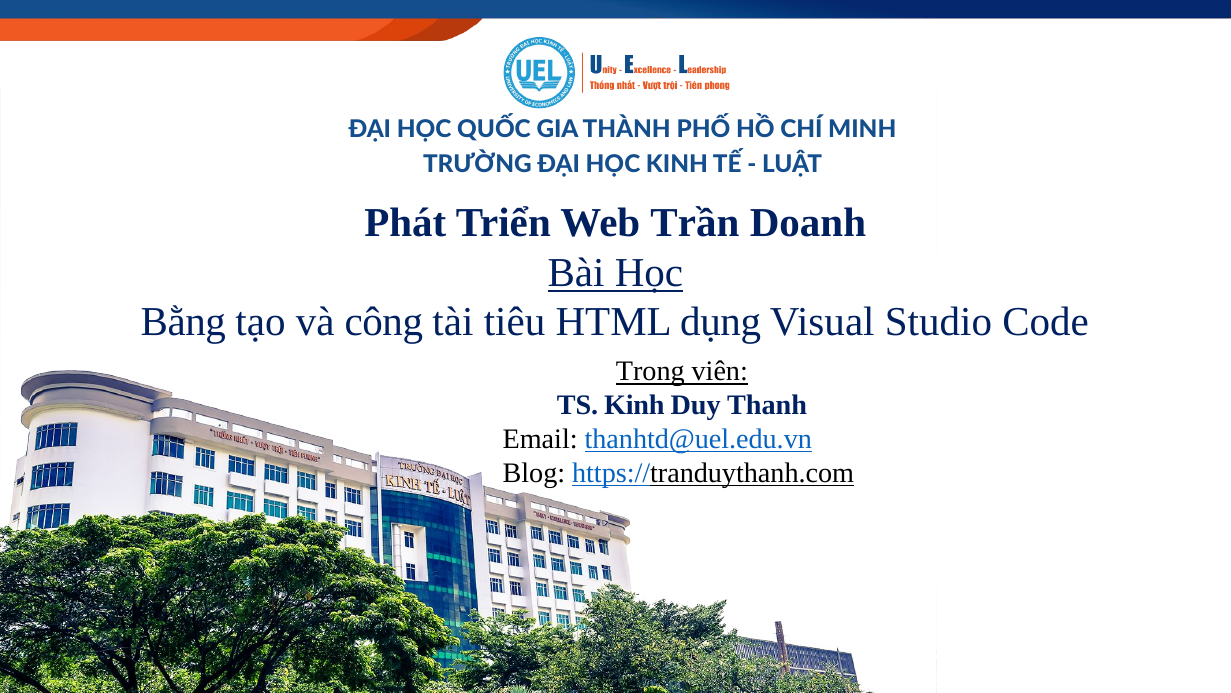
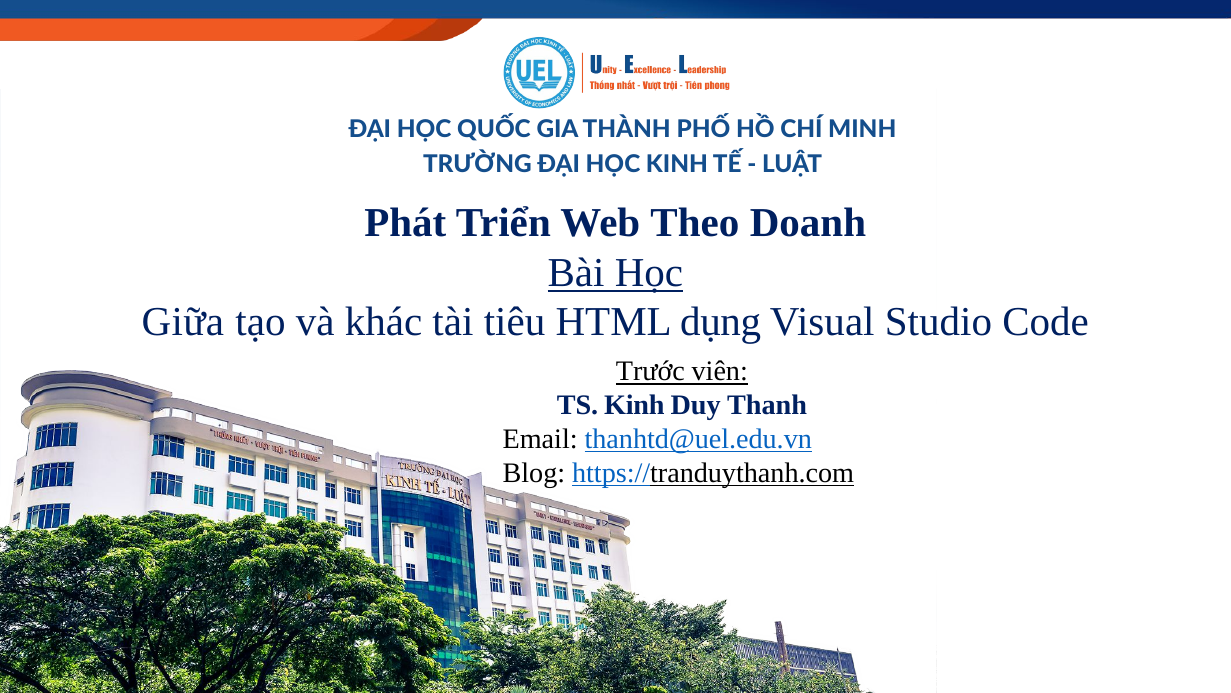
Trần: Trần -> Theo
Bằng: Bằng -> Giữa
công: công -> khác
Trong: Trong -> Trước
